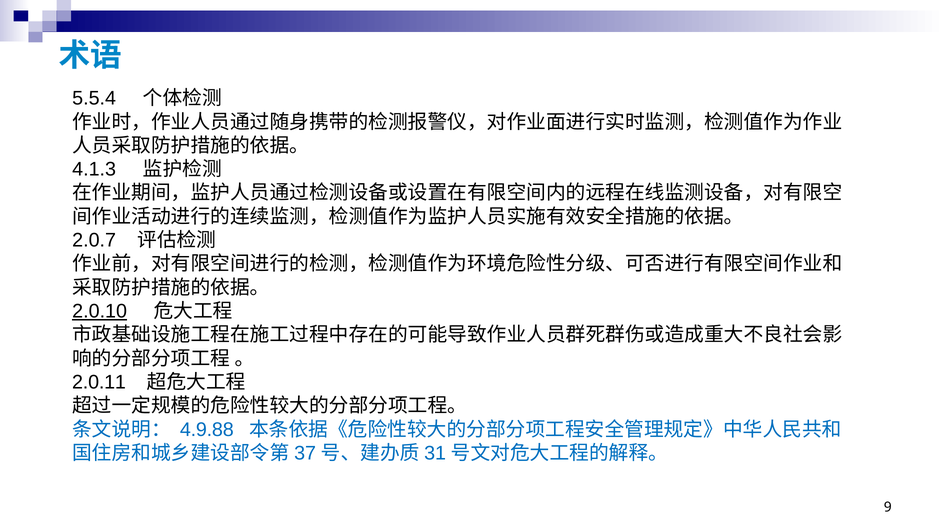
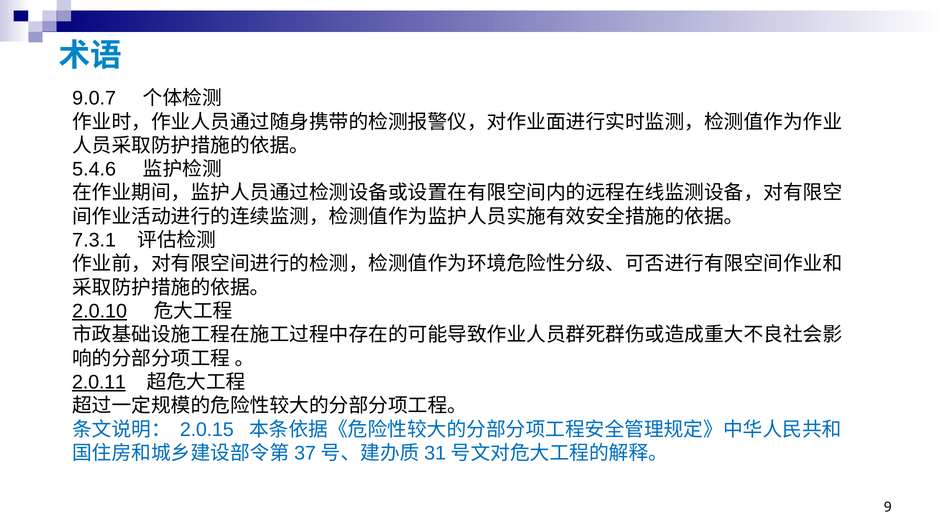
5.5.4: 5.5.4 -> 9.0.7
4.1.3: 4.1.3 -> 5.4.6
2.0.7: 2.0.7 -> 7.3.1
2.0.11 underline: none -> present
4.9.88: 4.9.88 -> 2.0.15
